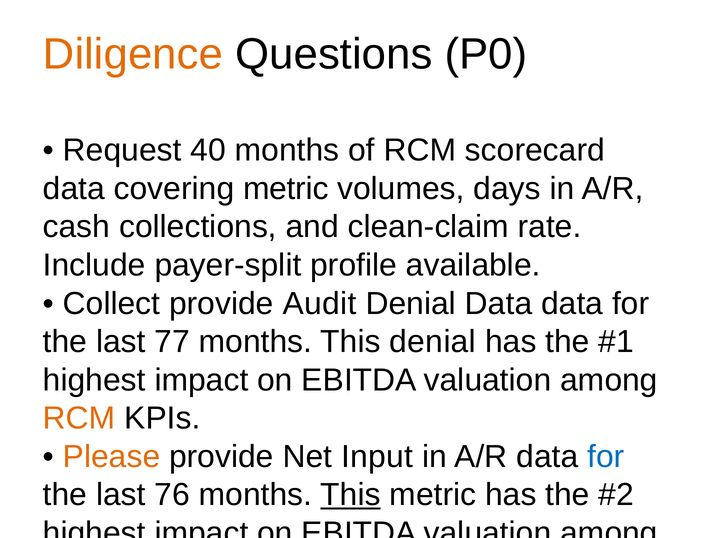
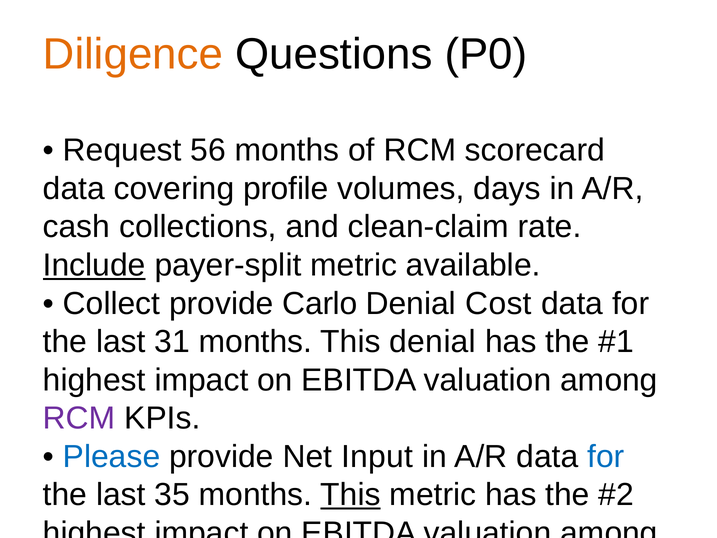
40: 40 -> 56
covering metric: metric -> profile
Include underline: none -> present
payer-split profile: profile -> metric
Audit: Audit -> Carlo
Denial Data: Data -> Cost
77: 77 -> 31
RCM at (79, 418) colour: orange -> purple
Please at (112, 456) colour: orange -> blue
76: 76 -> 35
